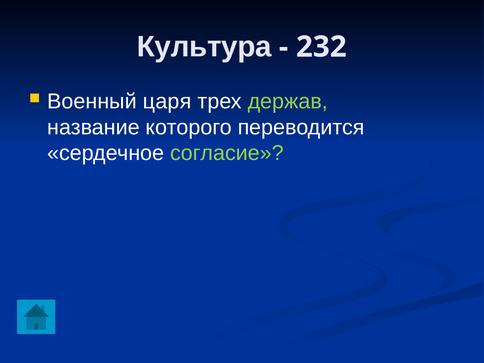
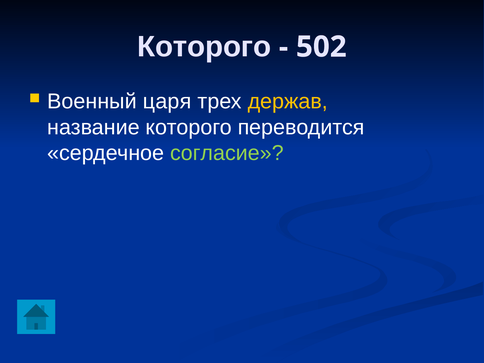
Культура at (204, 47): Культура -> Которого
232: 232 -> 502
держав colour: light green -> yellow
